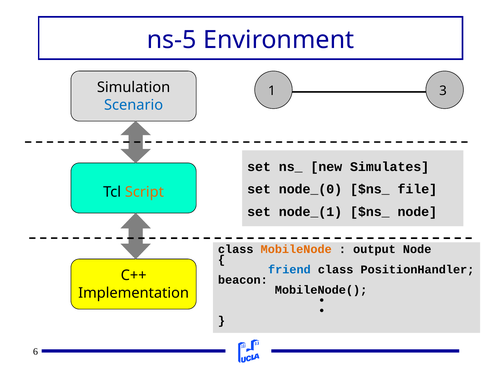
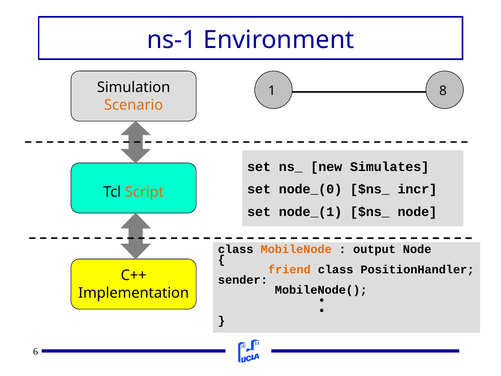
ns-5: ns-5 -> ns-1
3: 3 -> 8
Scenario colour: blue -> orange
file: file -> incr
friend colour: blue -> orange
beacon: beacon -> sender
